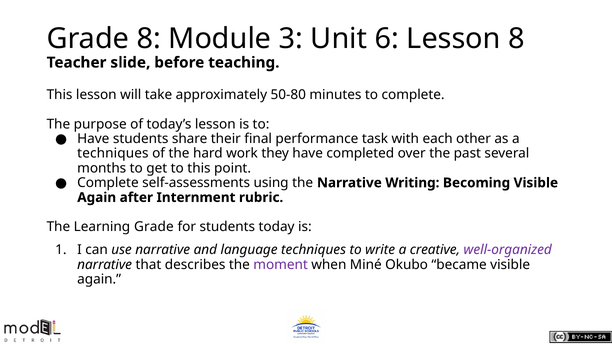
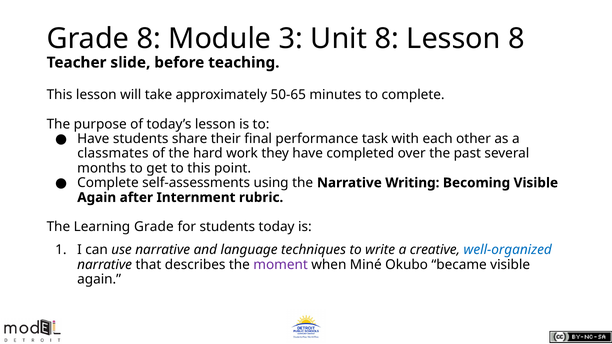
Unit 6: 6 -> 8
50-80: 50-80 -> 50-65
techniques at (113, 154): techniques -> classmates
well-organized colour: purple -> blue
